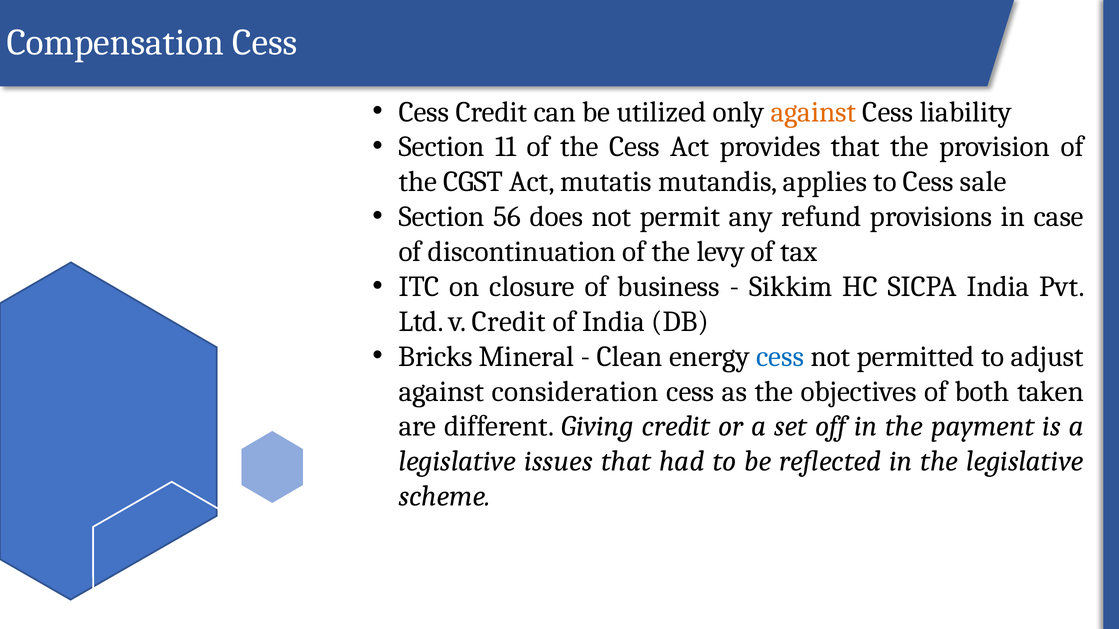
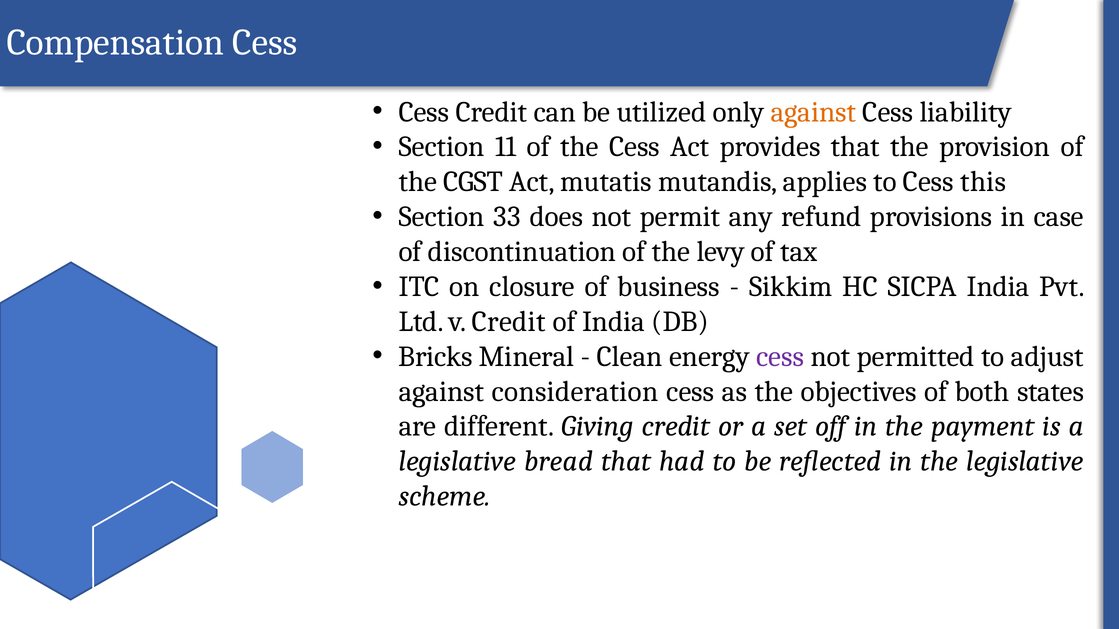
sale: sale -> this
56: 56 -> 33
cess at (780, 357) colour: blue -> purple
taken: taken -> states
issues: issues -> bread
